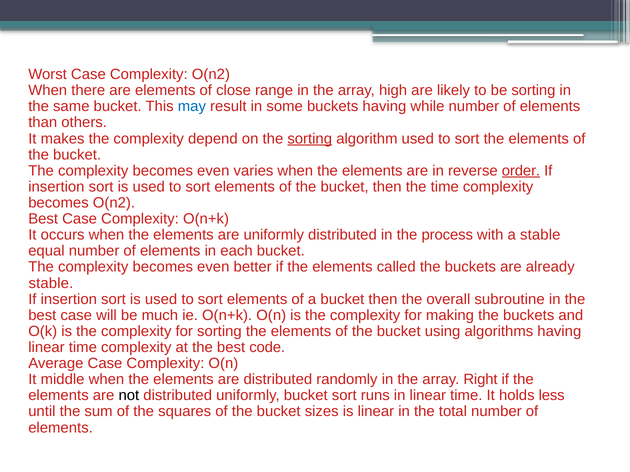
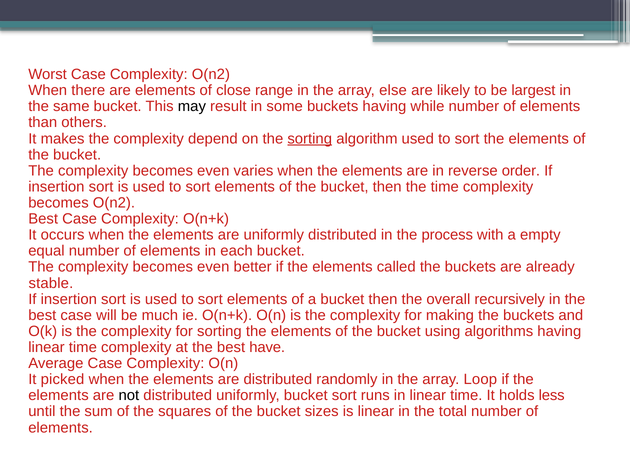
high: high -> else
be sorting: sorting -> largest
may colour: blue -> black
order underline: present -> none
a stable: stable -> empty
subroutine: subroutine -> recursively
code: code -> have
middle: middle -> picked
Right: Right -> Loop
